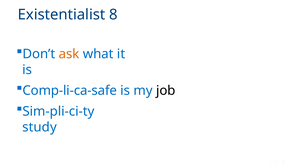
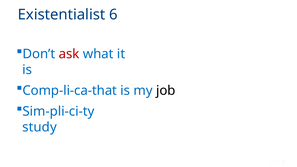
8: 8 -> 6
ask colour: orange -> red
Comp-li-ca-safe: Comp-li-ca-safe -> Comp-li-ca-that
